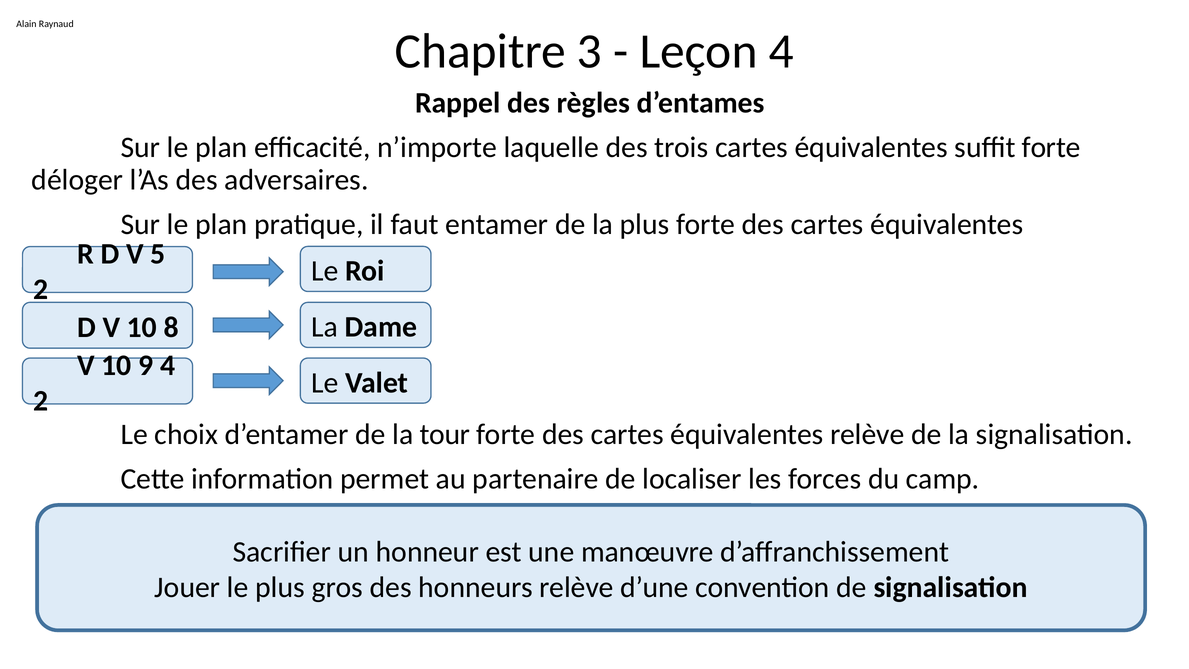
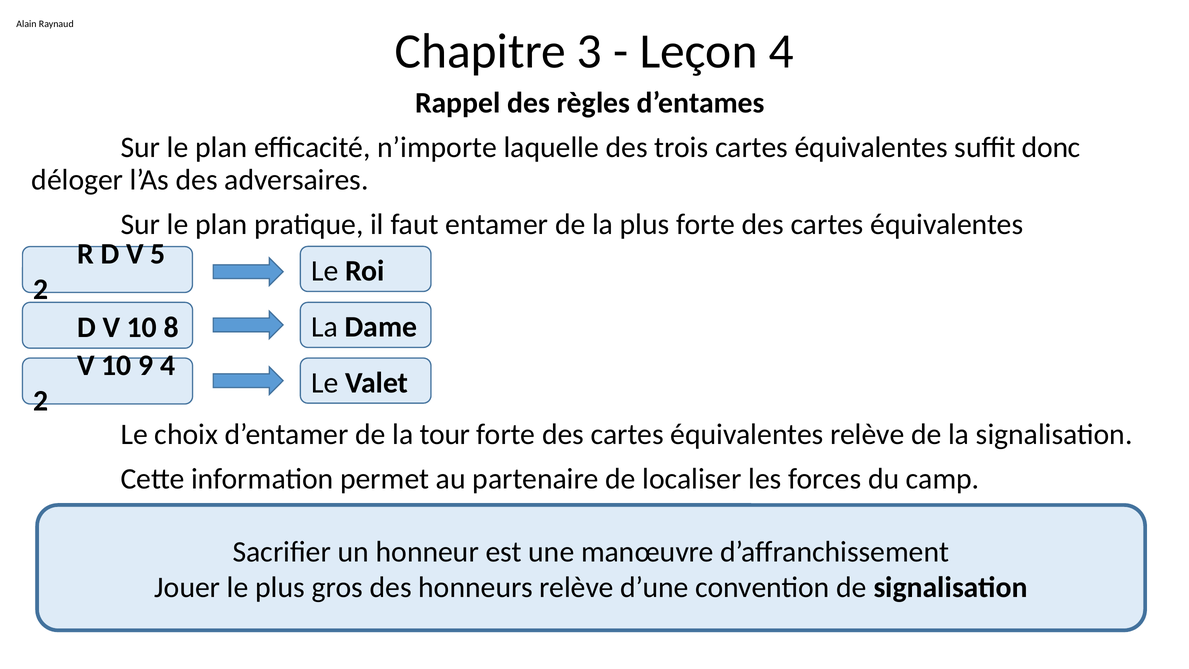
suffit forte: forte -> donc
